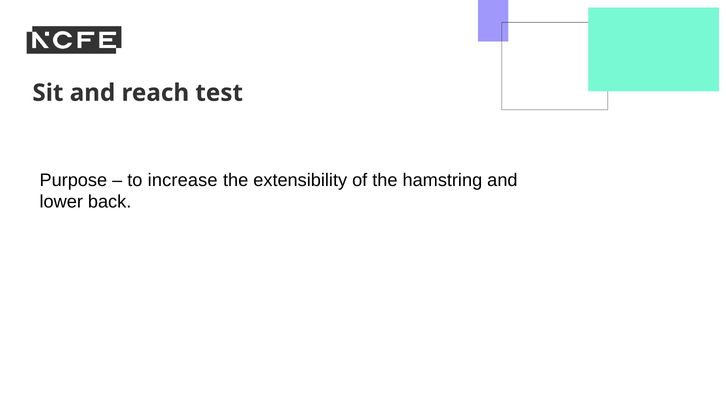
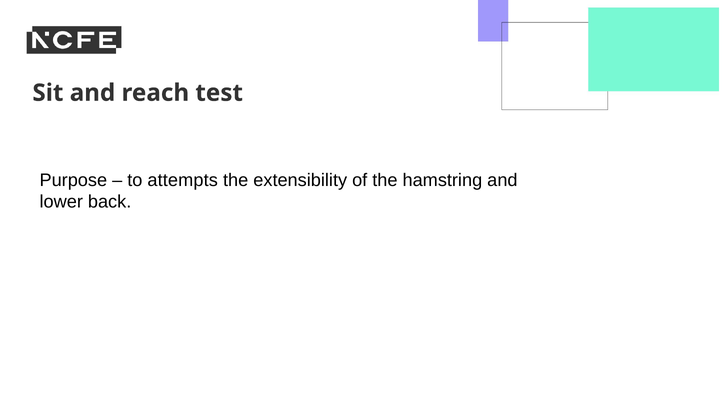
increase: increase -> attempts
